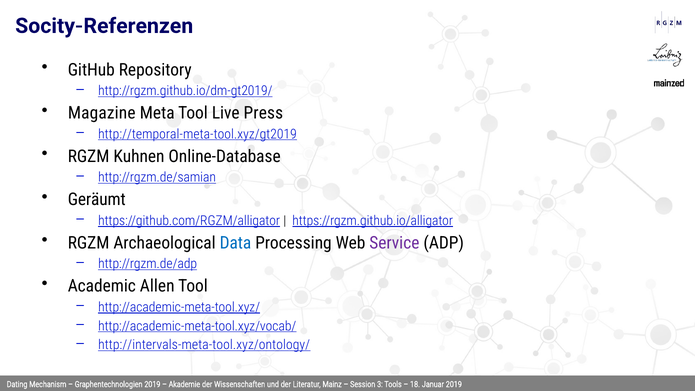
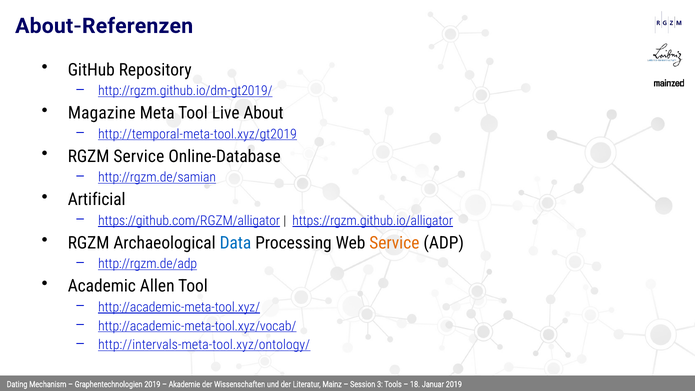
Socity-Referenzen: Socity-Referenzen -> About-Referenzen
Press: Press -> About
RGZM Kuhnen: Kuhnen -> Service
Geräumt: Geräumt -> Artificial
Service at (394, 243) colour: purple -> orange
